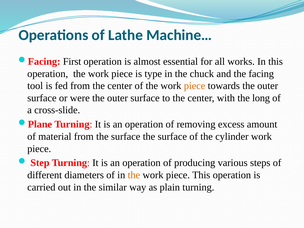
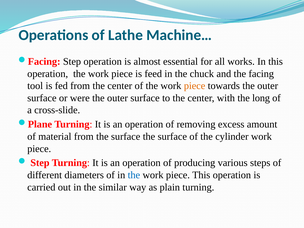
First at (72, 62): First -> Step
type: type -> feed
the at (134, 175) colour: orange -> blue
